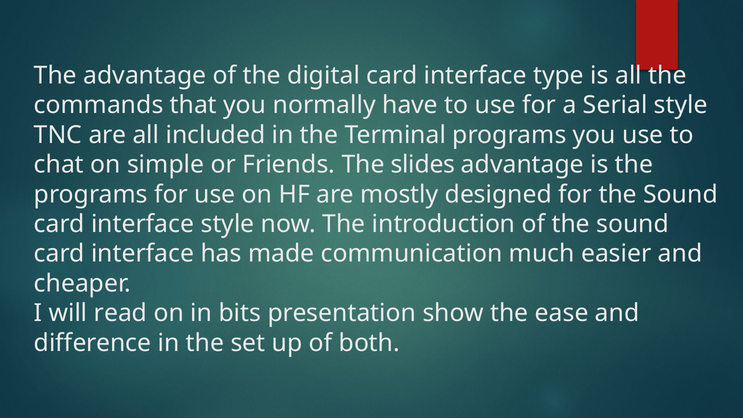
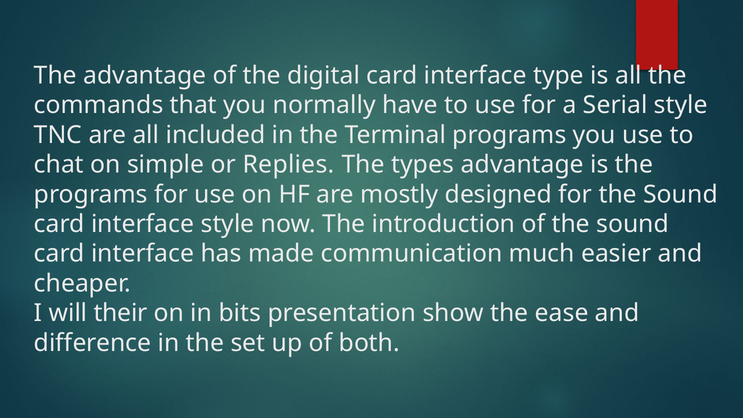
Friends: Friends -> Replies
slides: slides -> types
read: read -> their
